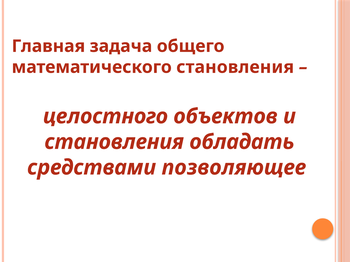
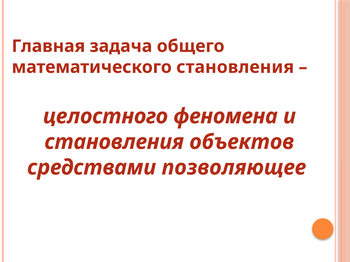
объектов: объектов -> феномена
обладать: обладать -> объектов
